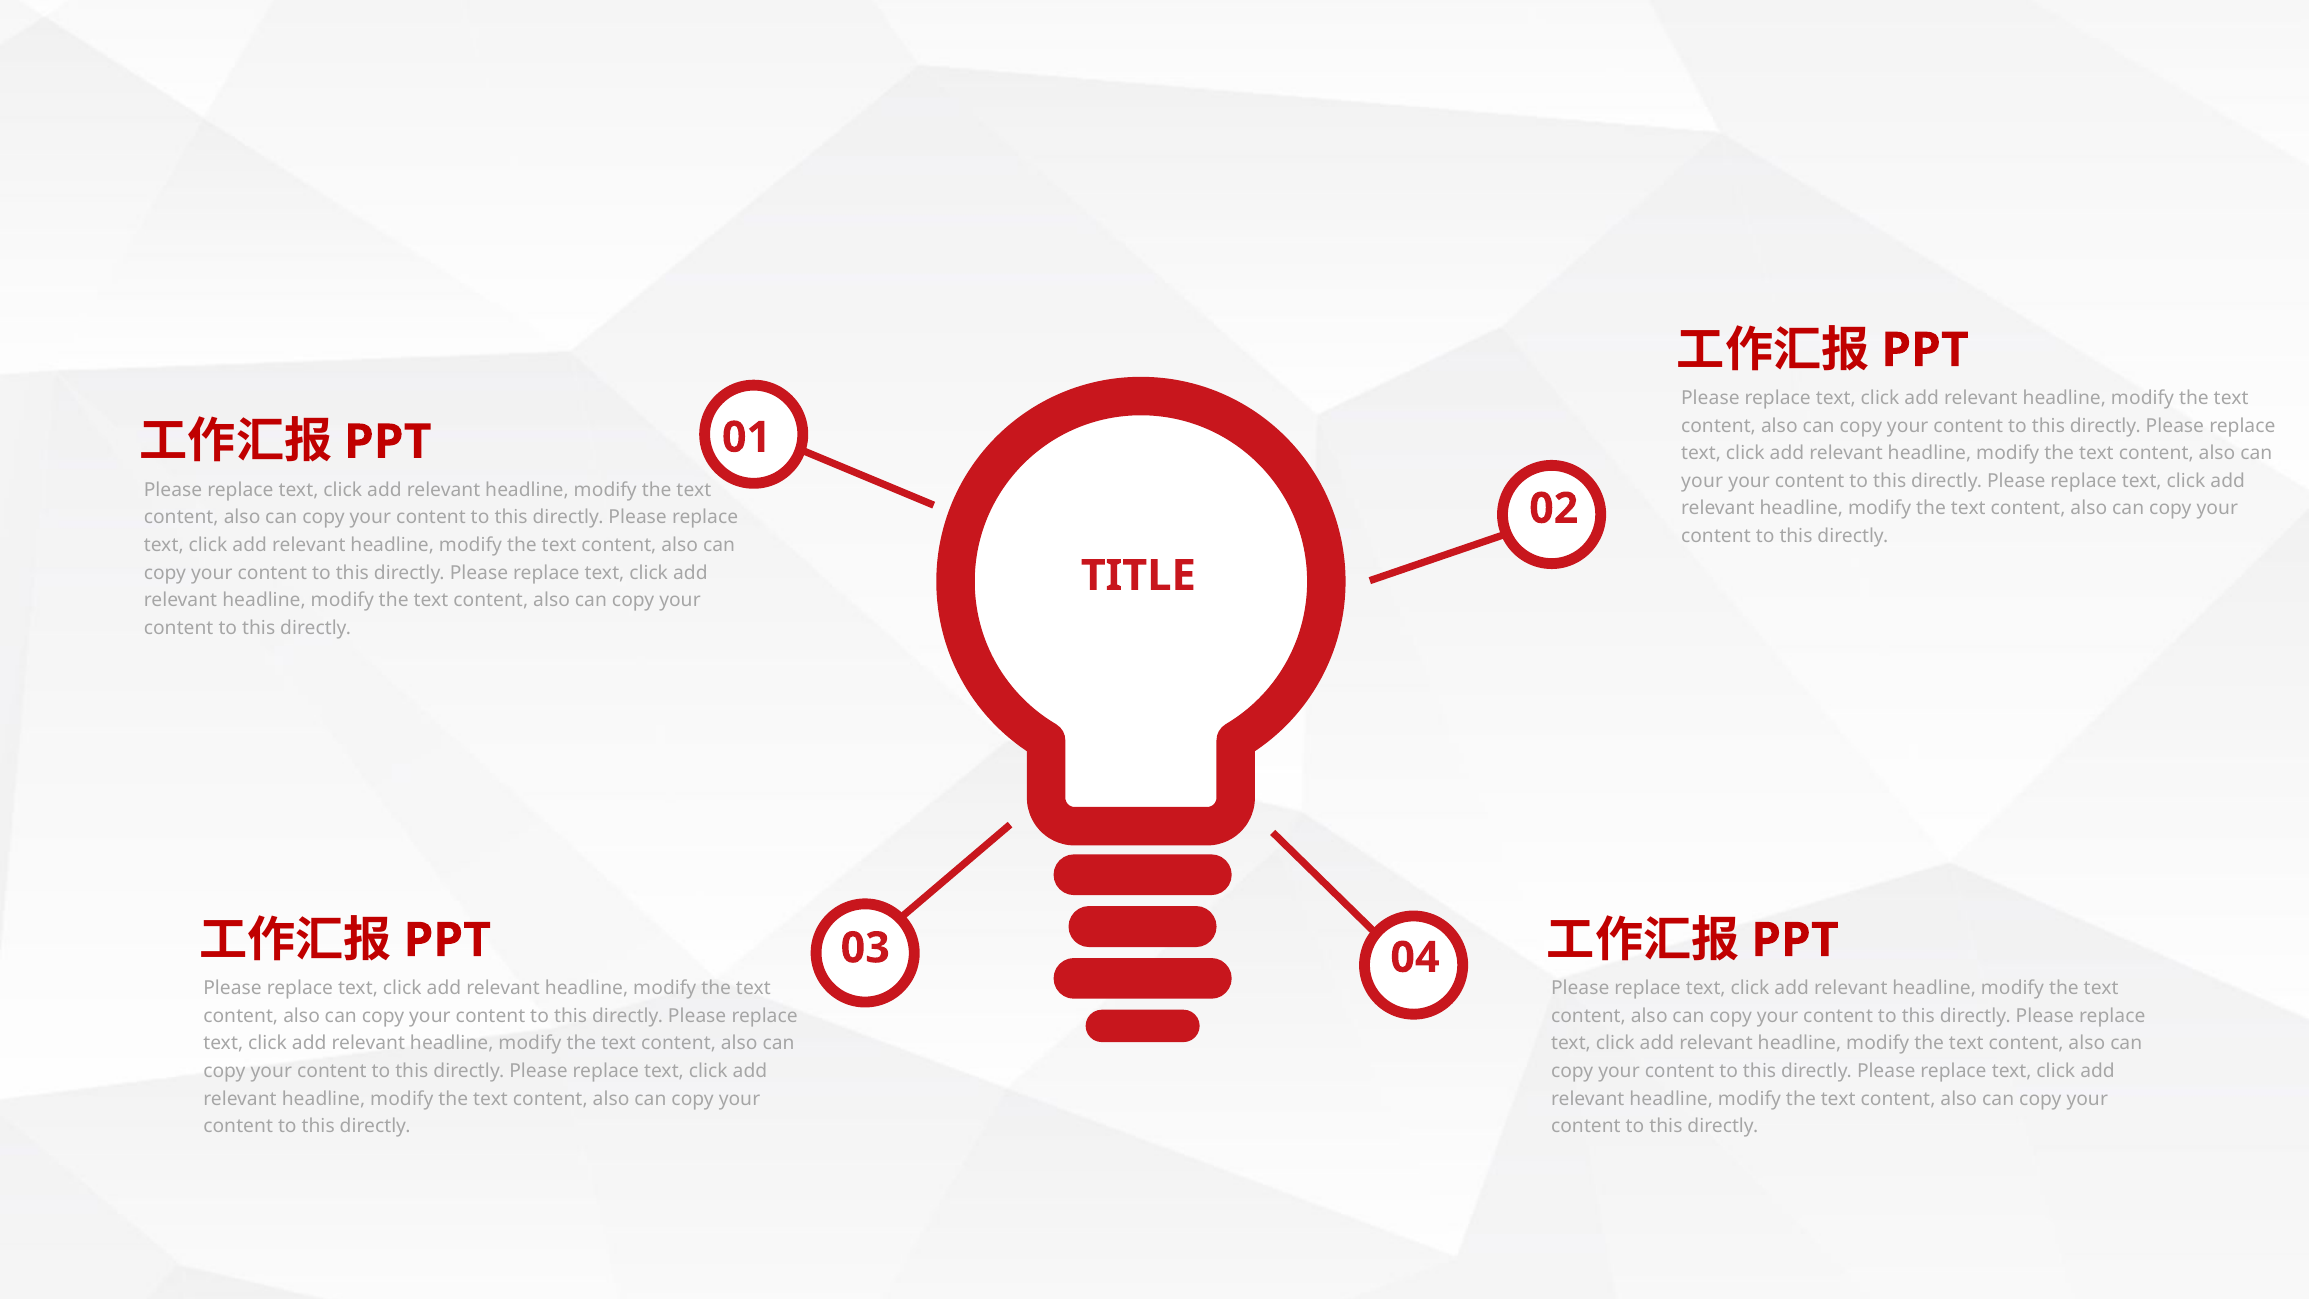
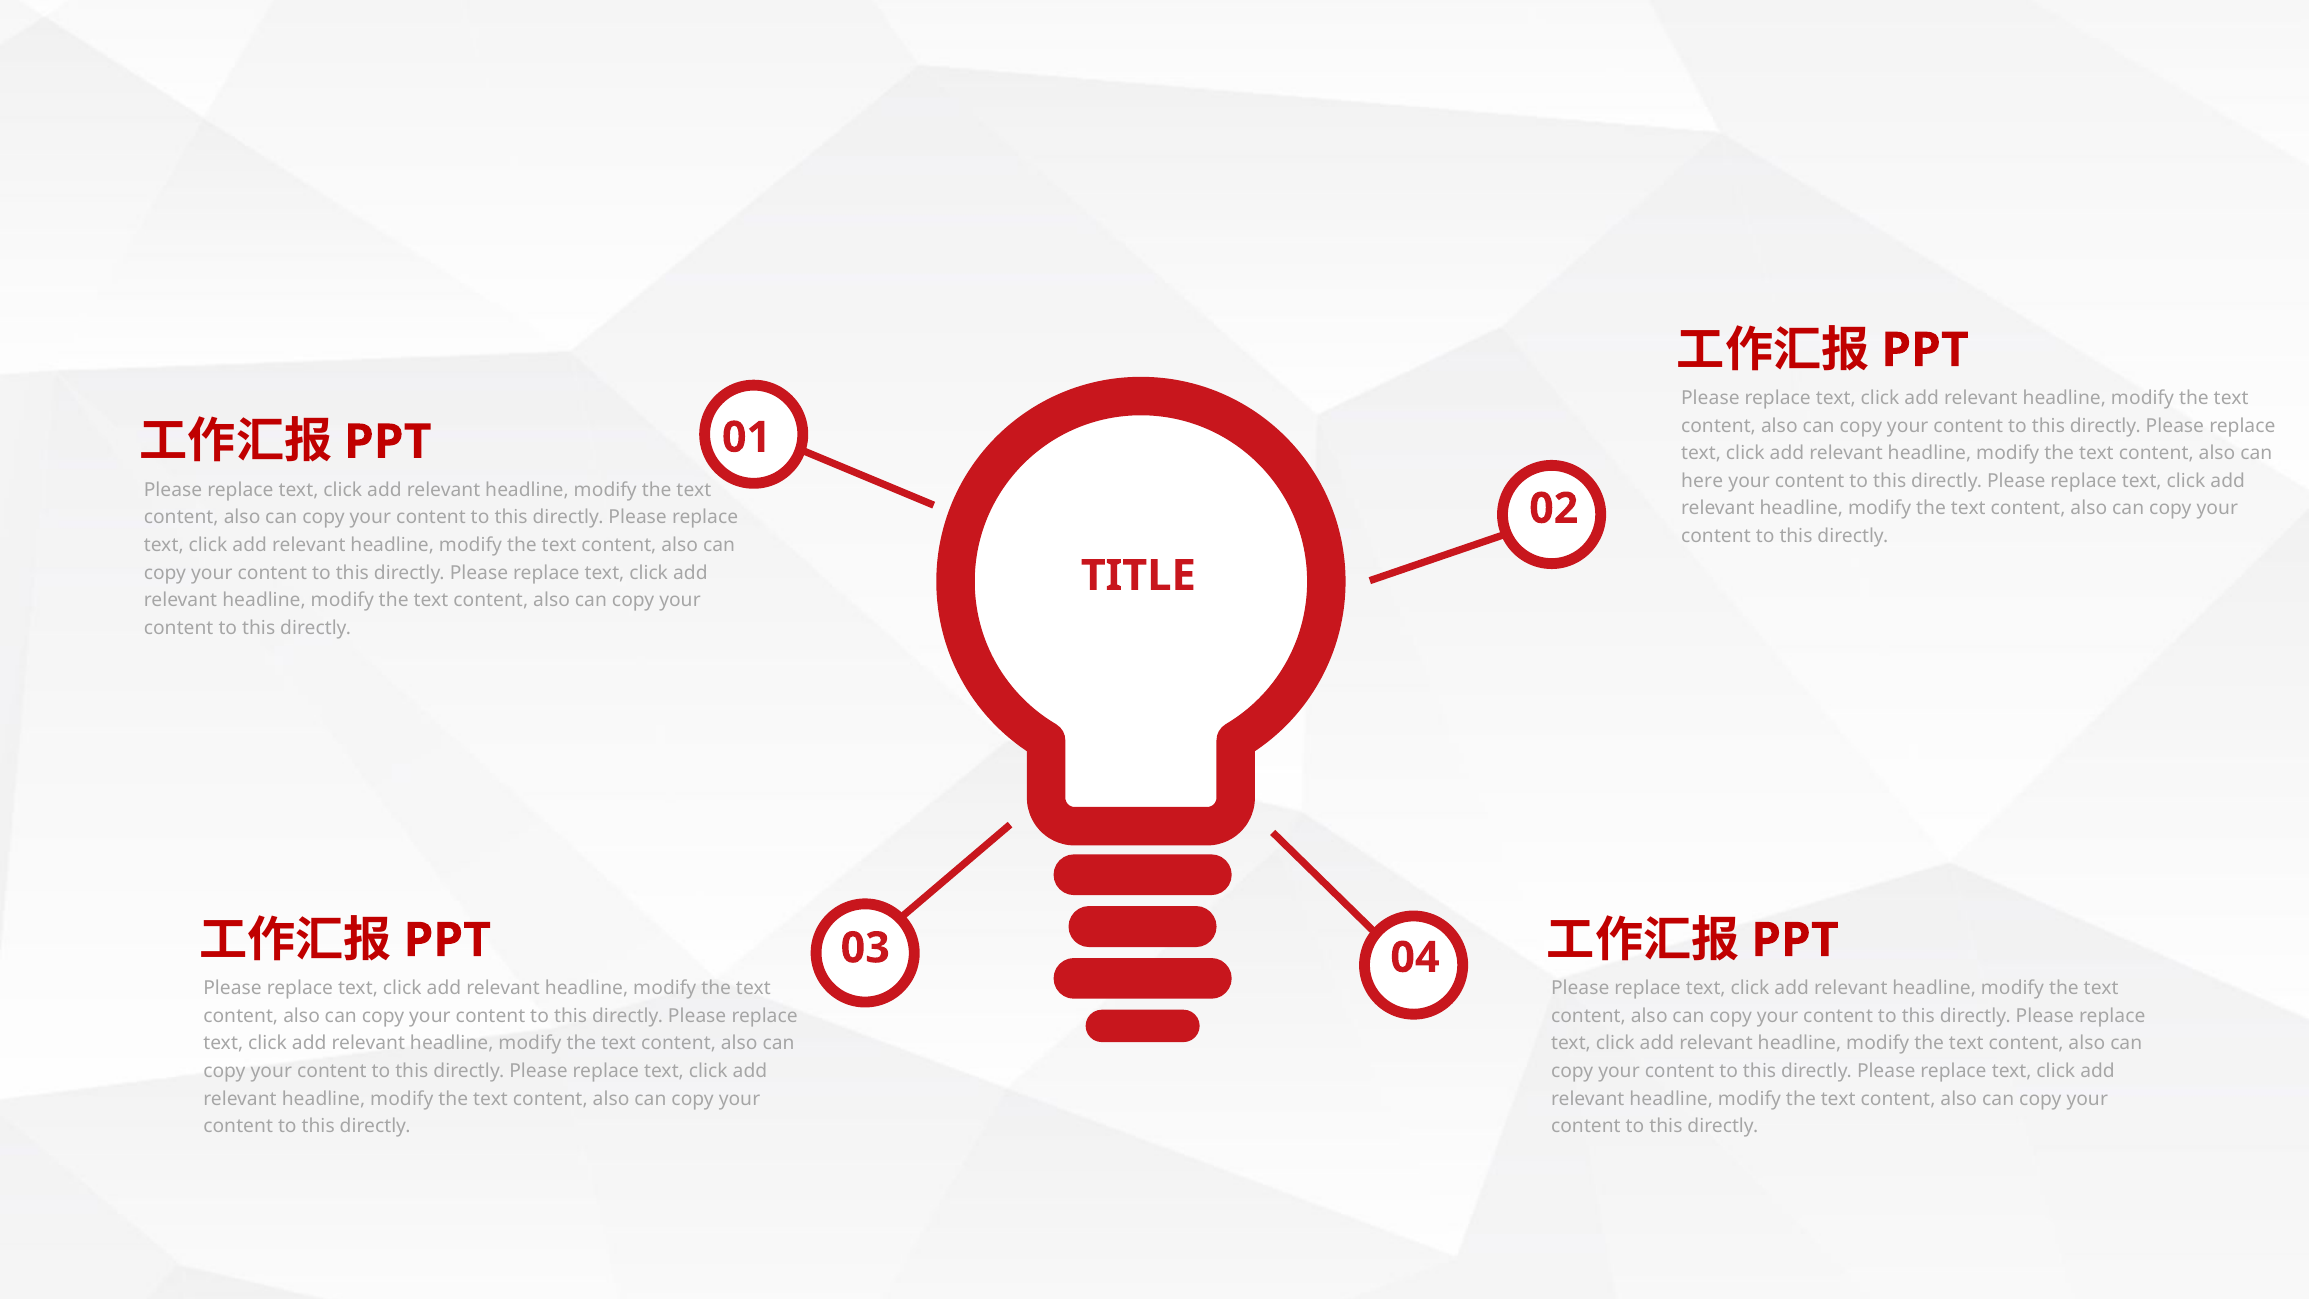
your at (1702, 481): your -> here
